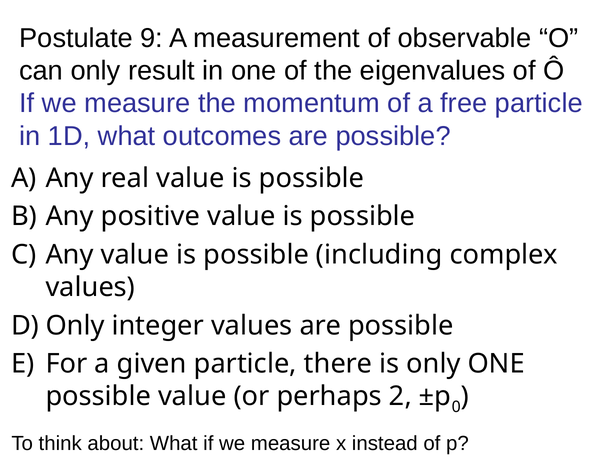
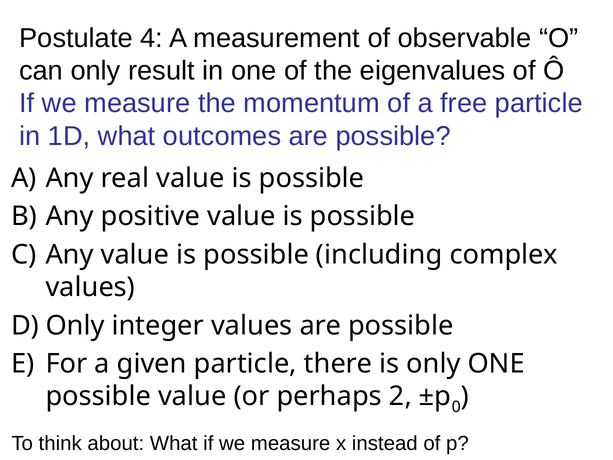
9: 9 -> 4
